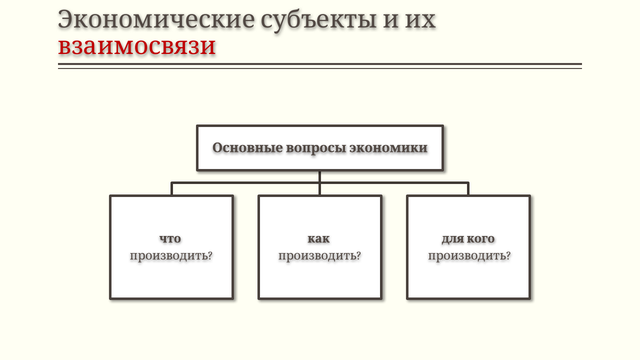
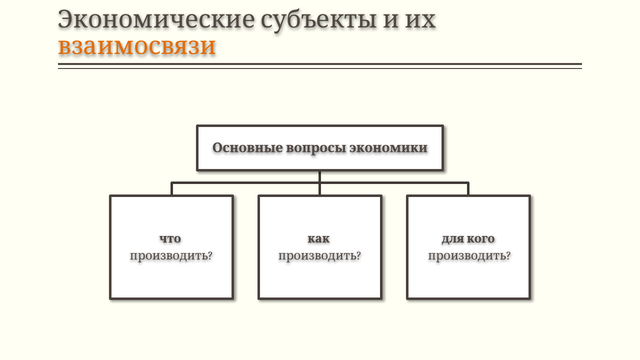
взаимосвязи colour: red -> orange
